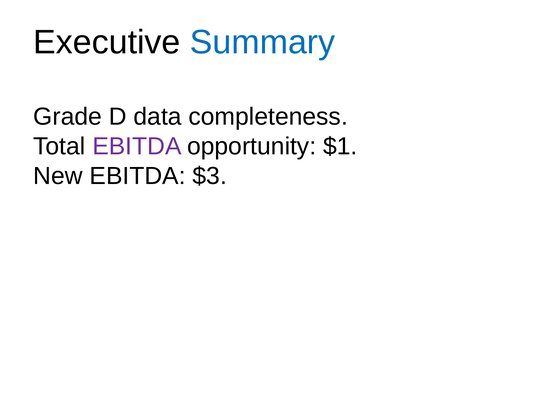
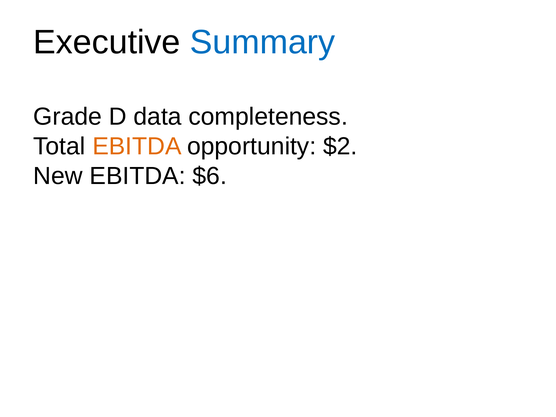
EBITDA at (137, 146) colour: purple -> orange
$1: $1 -> $2
$3: $3 -> $6
